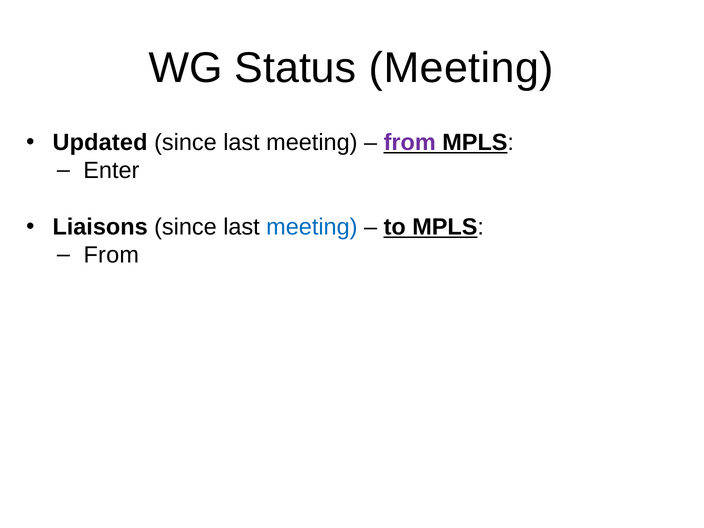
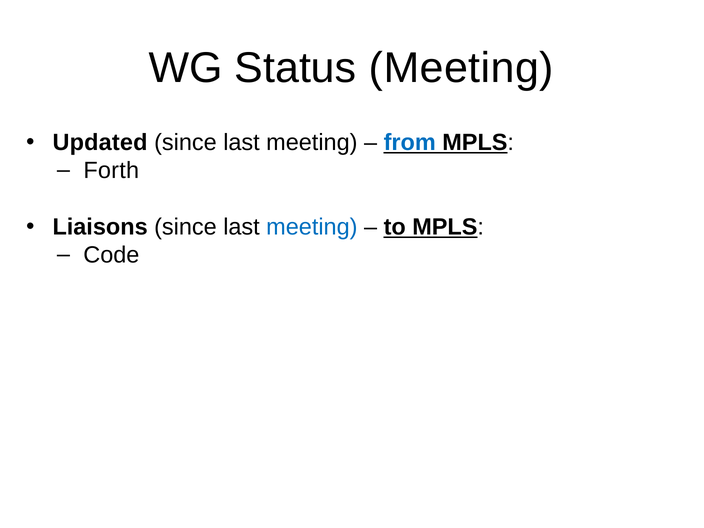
from at (410, 143) colour: purple -> blue
Enter: Enter -> Forth
From at (111, 255): From -> Code
